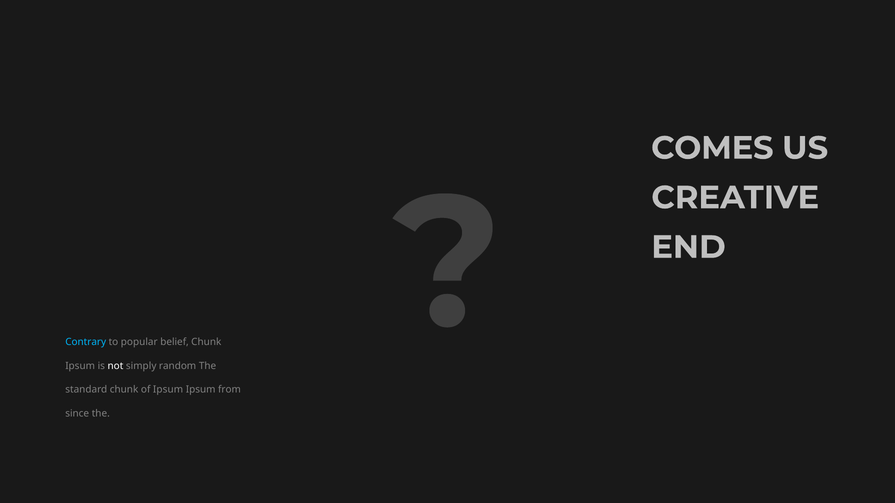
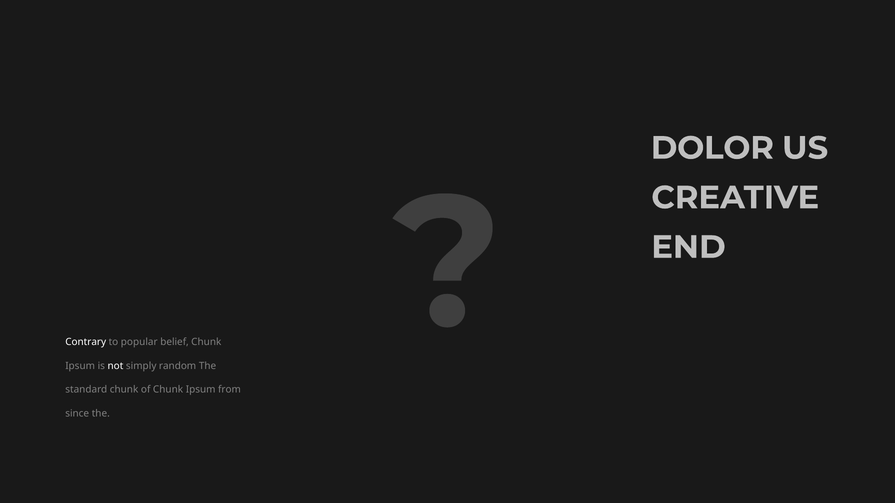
COMES: COMES -> DOLOR
Contrary colour: light blue -> white
of Ipsum: Ipsum -> Chunk
